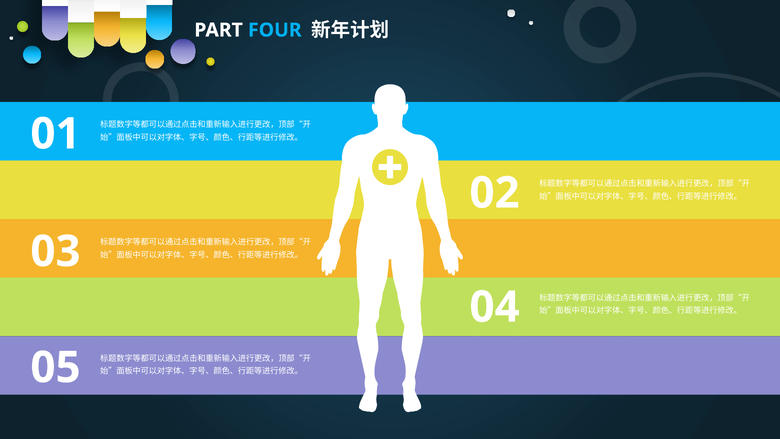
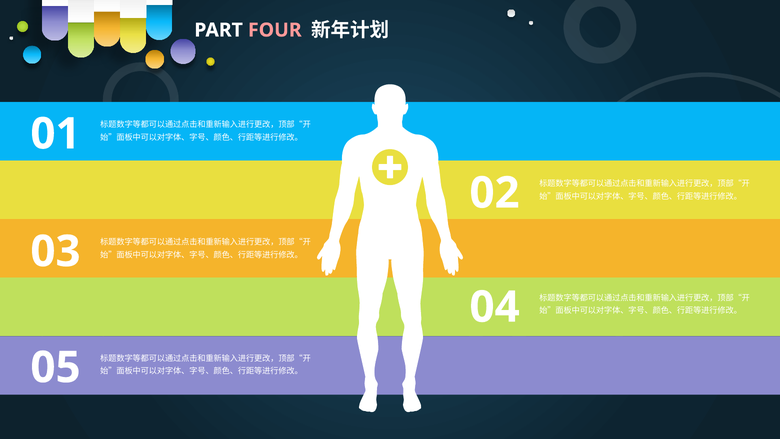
FOUR colour: light blue -> pink
